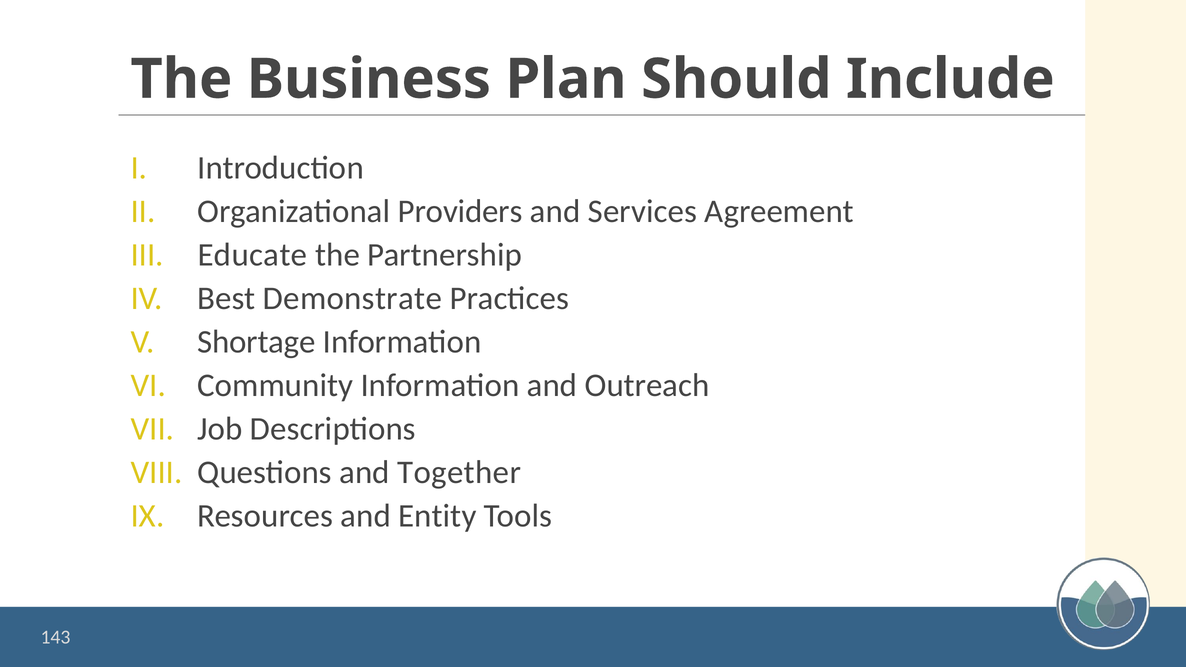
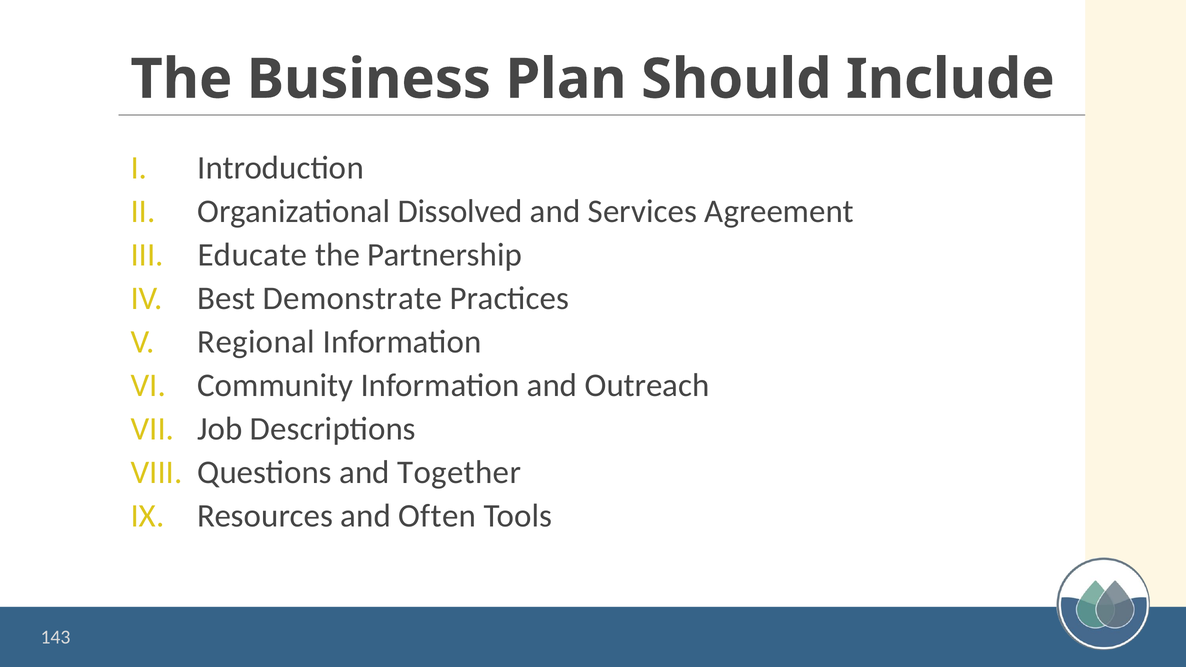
Providers: Providers -> Dissolved
Shortage: Shortage -> Regional
Entity: Entity -> Often
